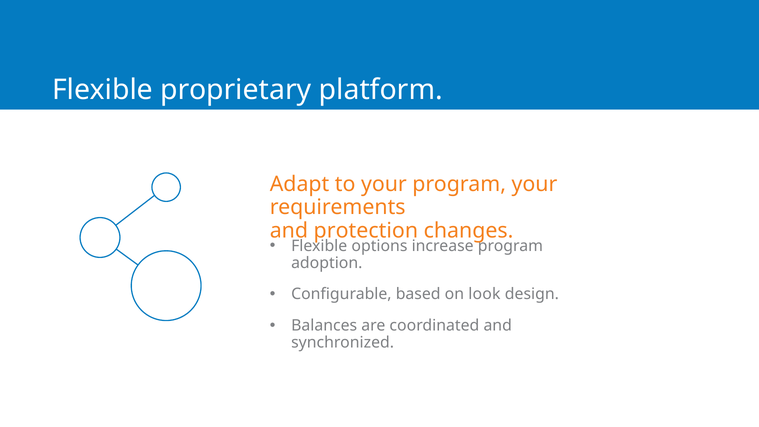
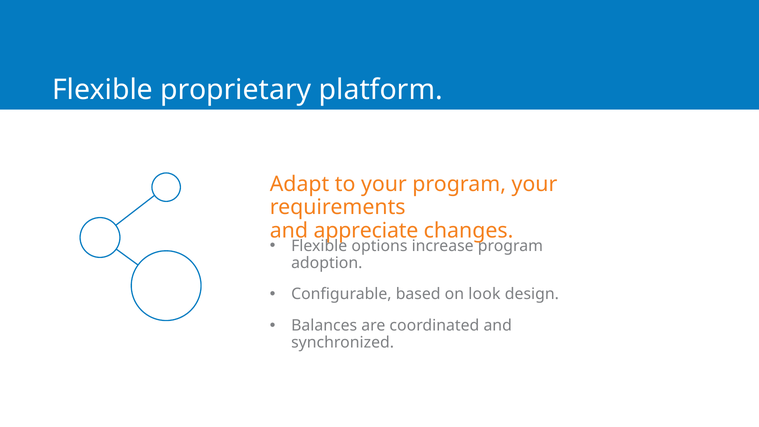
protection: protection -> appreciate
